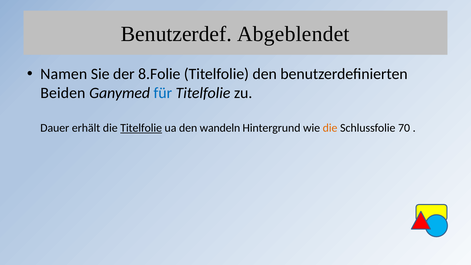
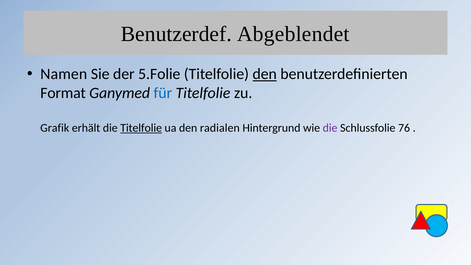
8.Folie: 8.Folie -> 5.Folie
den at (265, 74) underline: none -> present
Beiden: Beiden -> Format
Dauer: Dauer -> Grafik
wandeln: wandeln -> radialen
die at (330, 128) colour: orange -> purple
70: 70 -> 76
